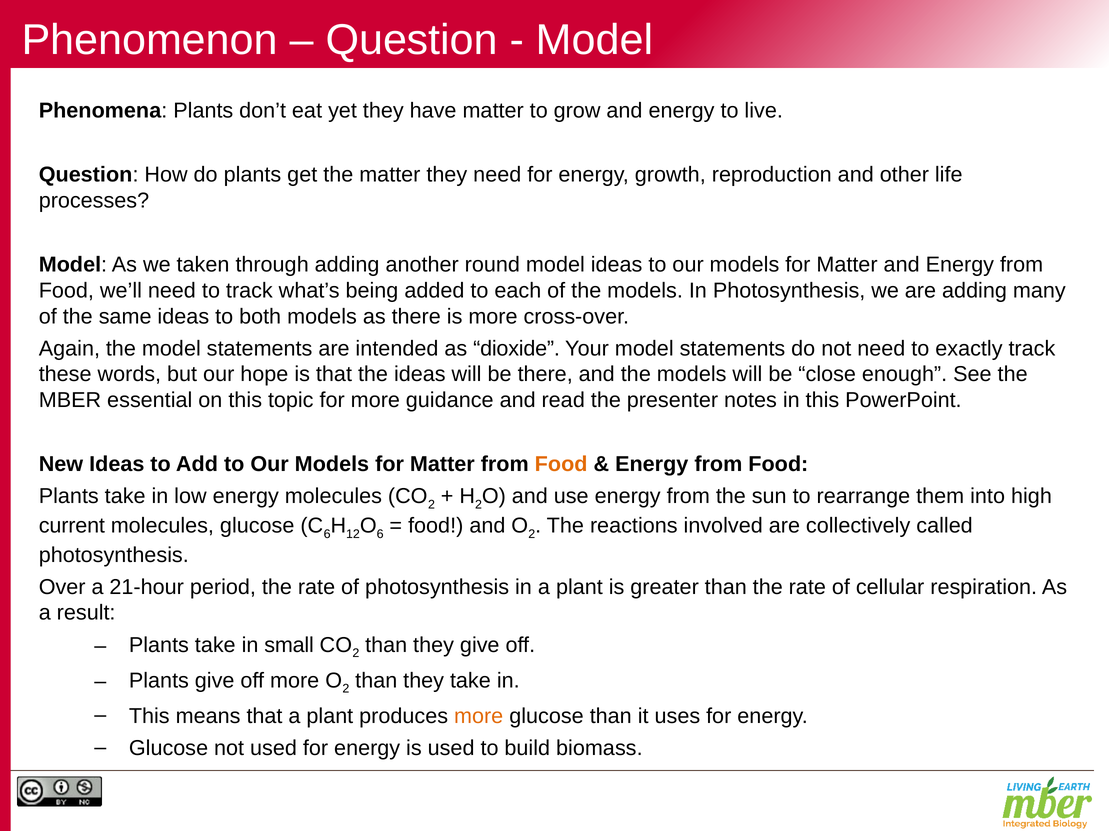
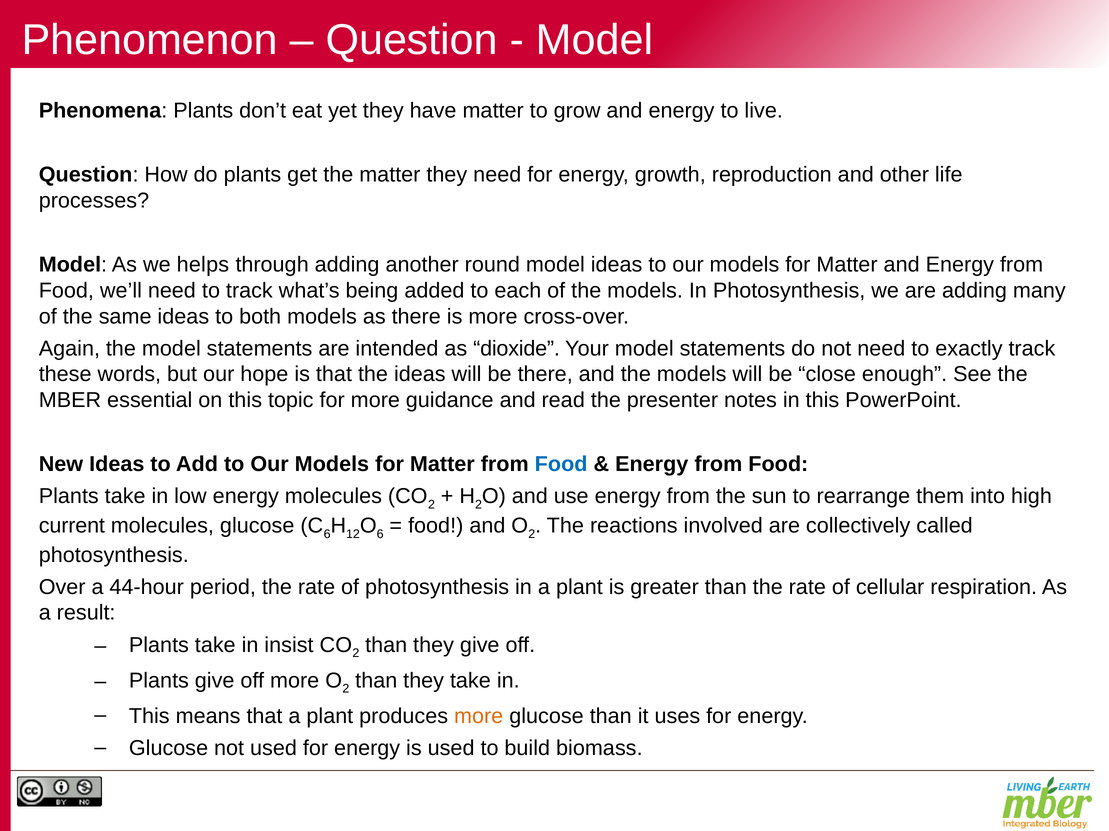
taken: taken -> helps
Food at (561, 465) colour: orange -> blue
21-hour: 21-hour -> 44-hour
small: small -> insist
